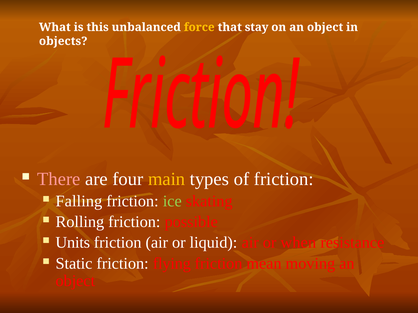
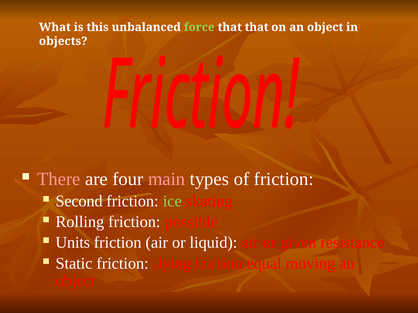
force colour: yellow -> light green
that stay: stay -> that
main colour: yellow -> pink
Falling: Falling -> Second
when: when -> given
mean: mean -> equal
